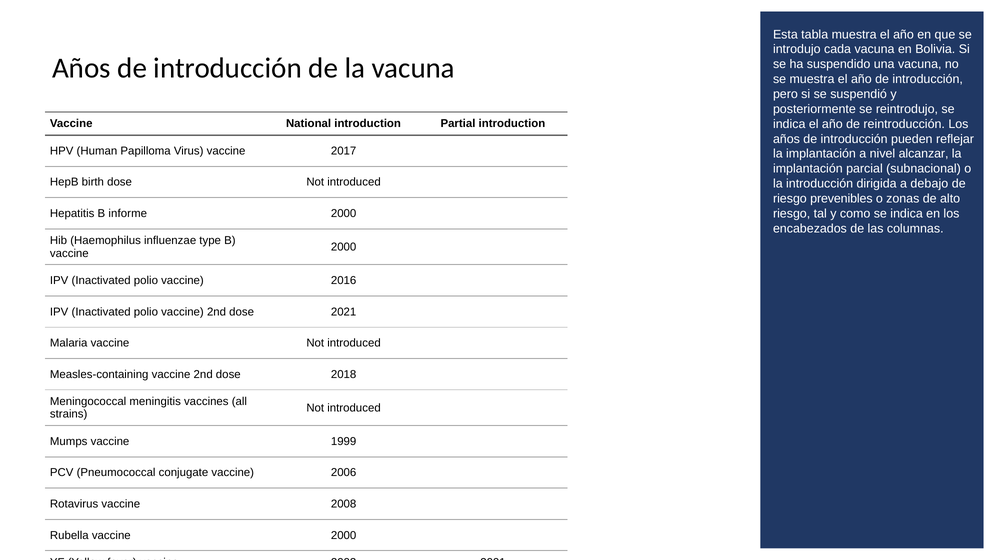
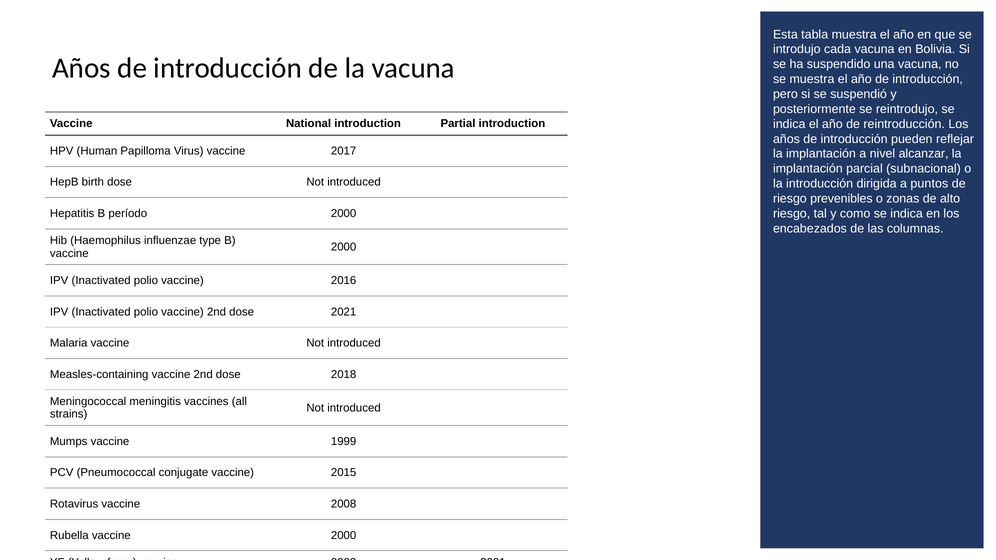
debajo: debajo -> puntos
informe: informe -> período
2006: 2006 -> 2015
